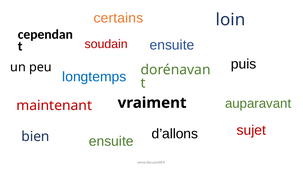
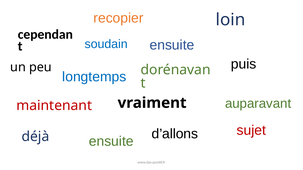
certains: certains -> recopier
soudain colour: red -> blue
bien: bien -> déjà
